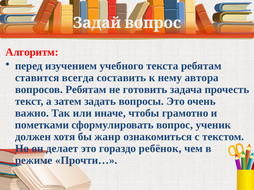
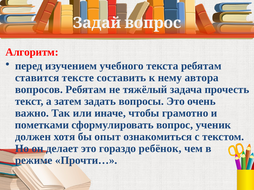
всегда: всегда -> тексте
готовить: готовить -> тяжёлый
жанр: жанр -> опыт
